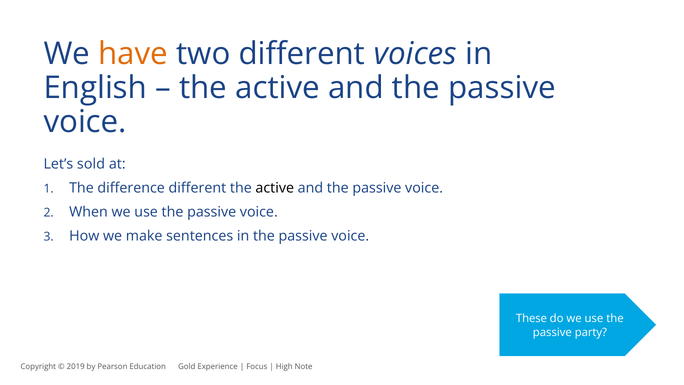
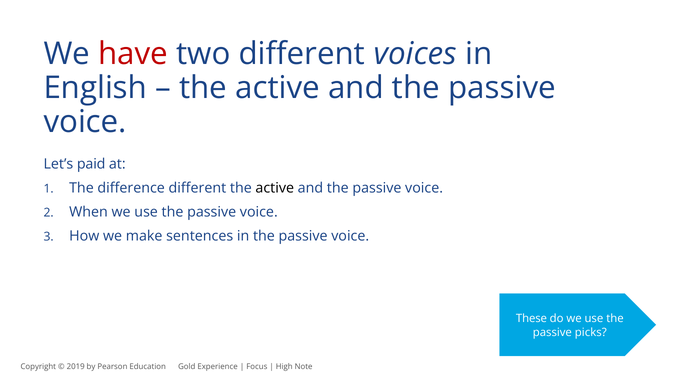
have colour: orange -> red
sold: sold -> paid
party: party -> picks
